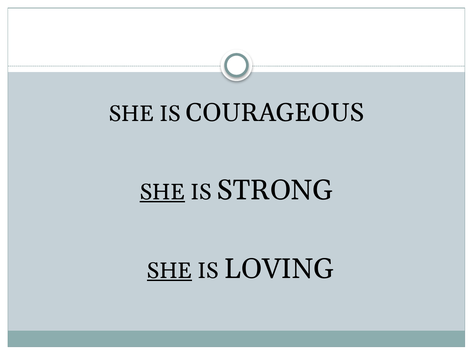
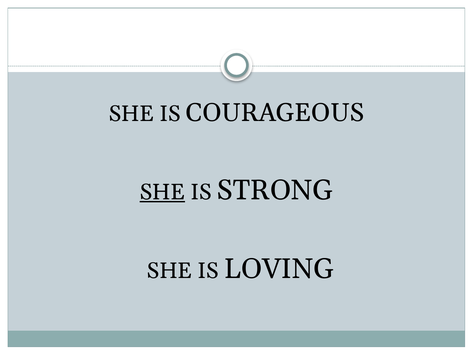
SHE at (170, 271) underline: present -> none
